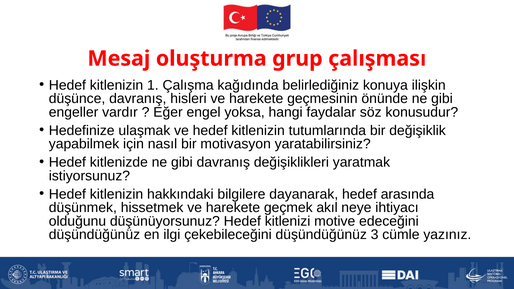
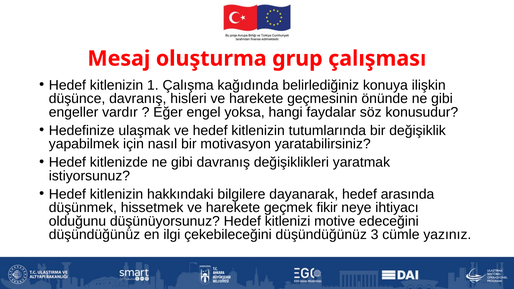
akıl: akıl -> fikir
